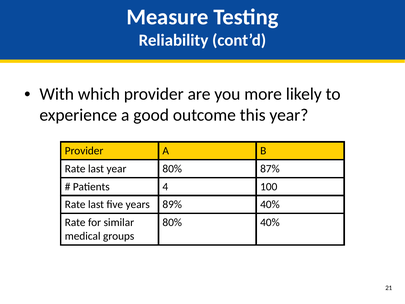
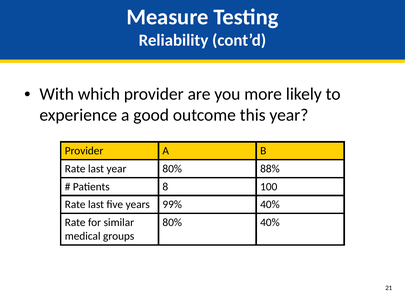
87%: 87% -> 88%
4: 4 -> 8
89%: 89% -> 99%
